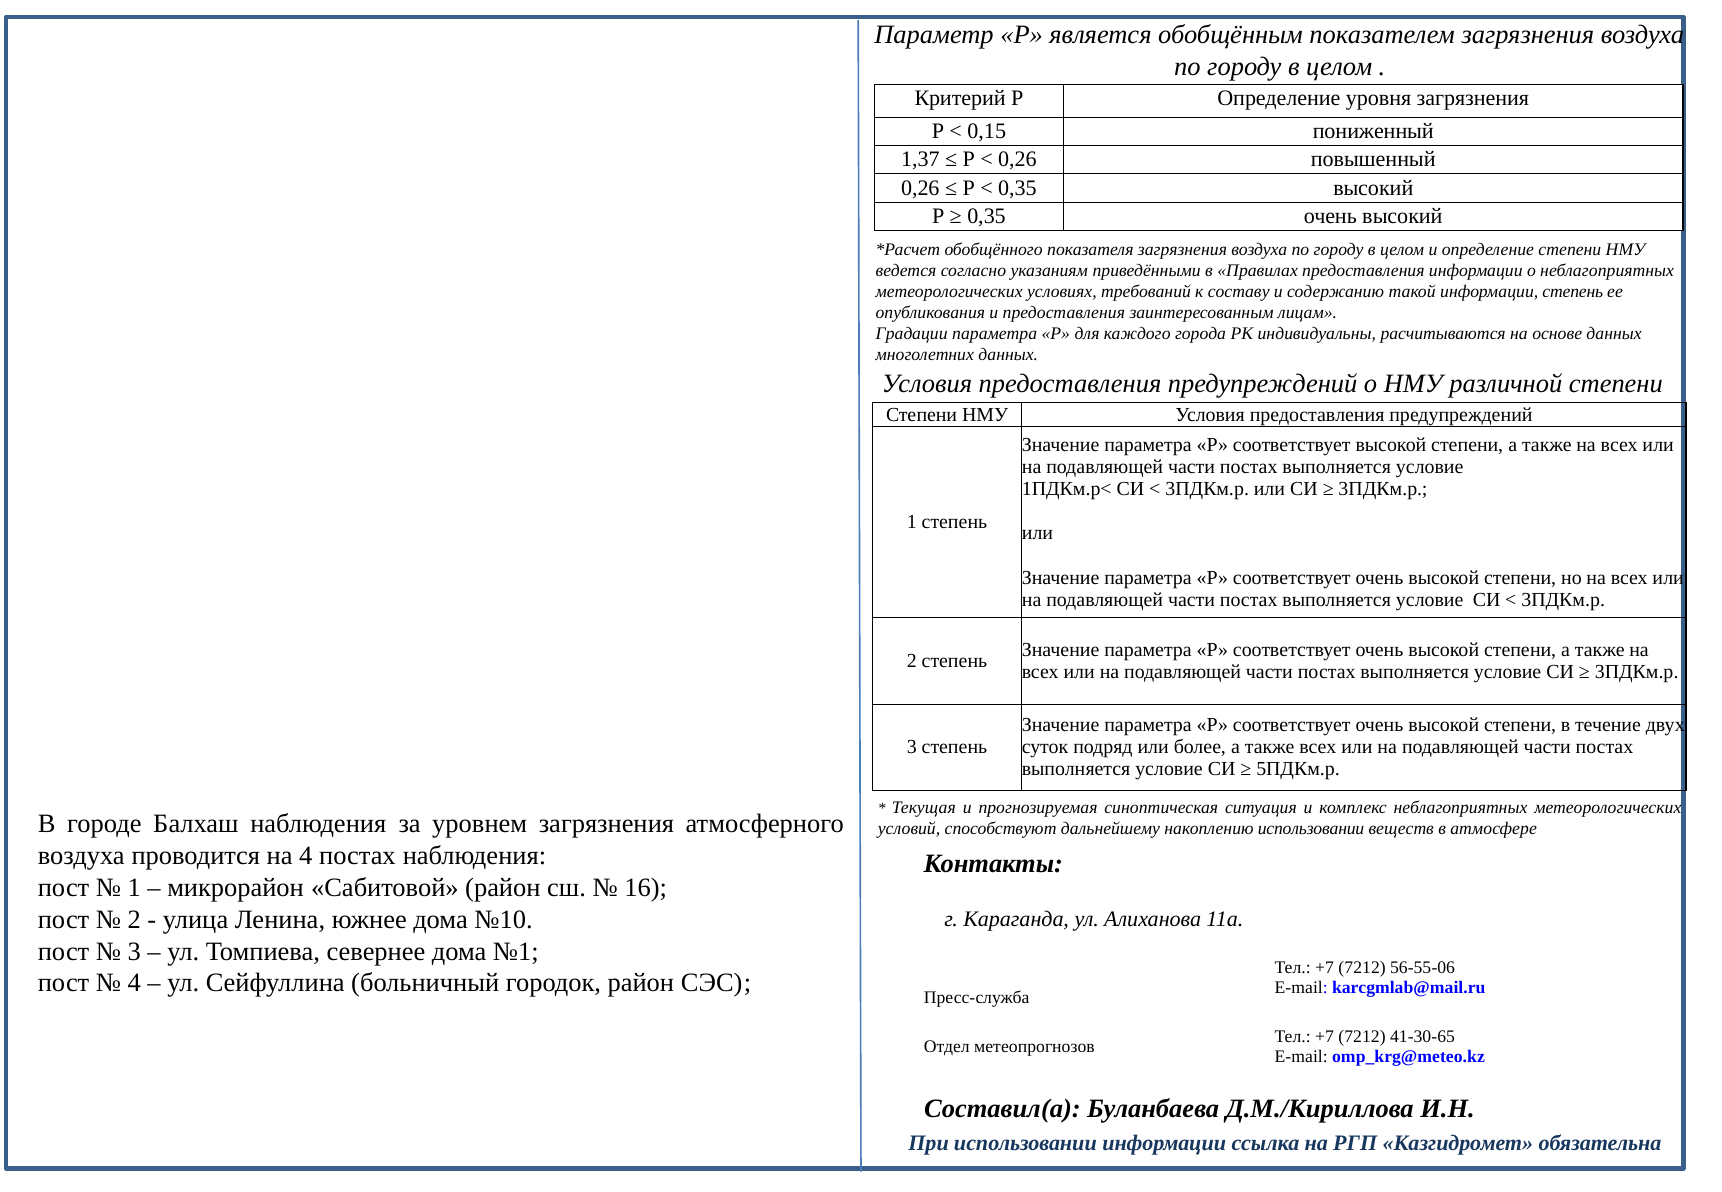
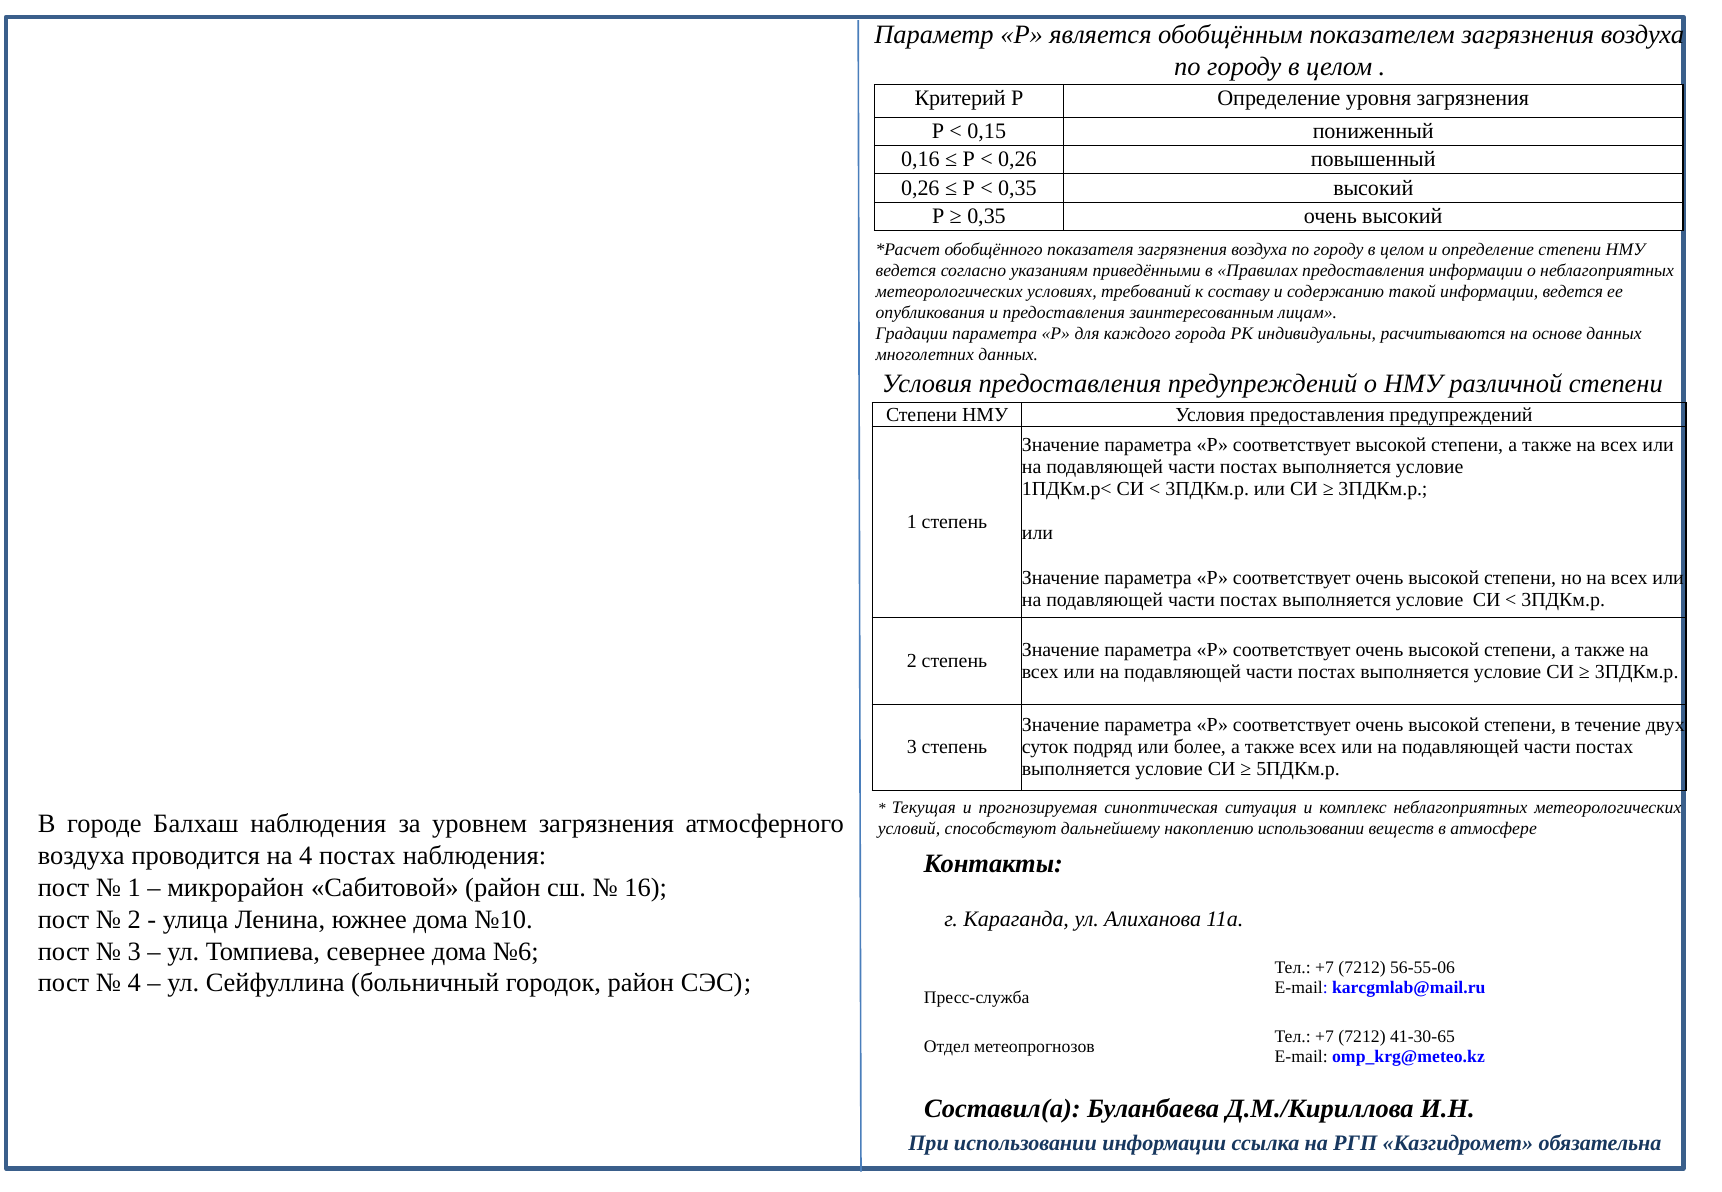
1,37: 1,37 -> 0,16
информации степень: степень -> ведется
№1: №1 -> №6
